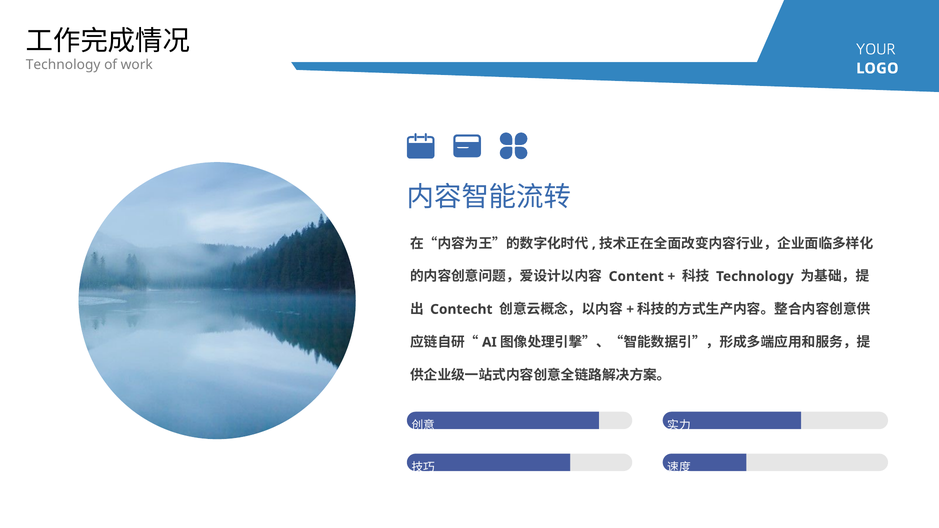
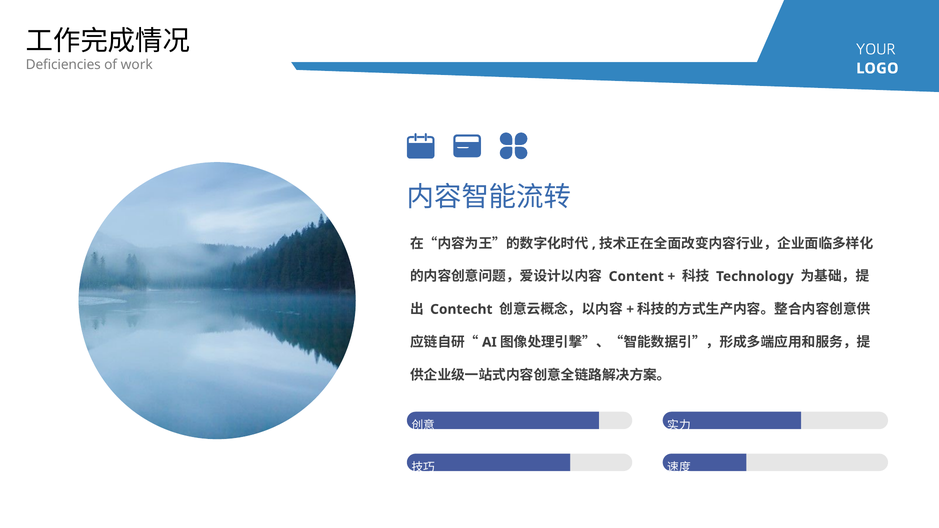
Technology at (63, 65): Technology -> Deficiencies
